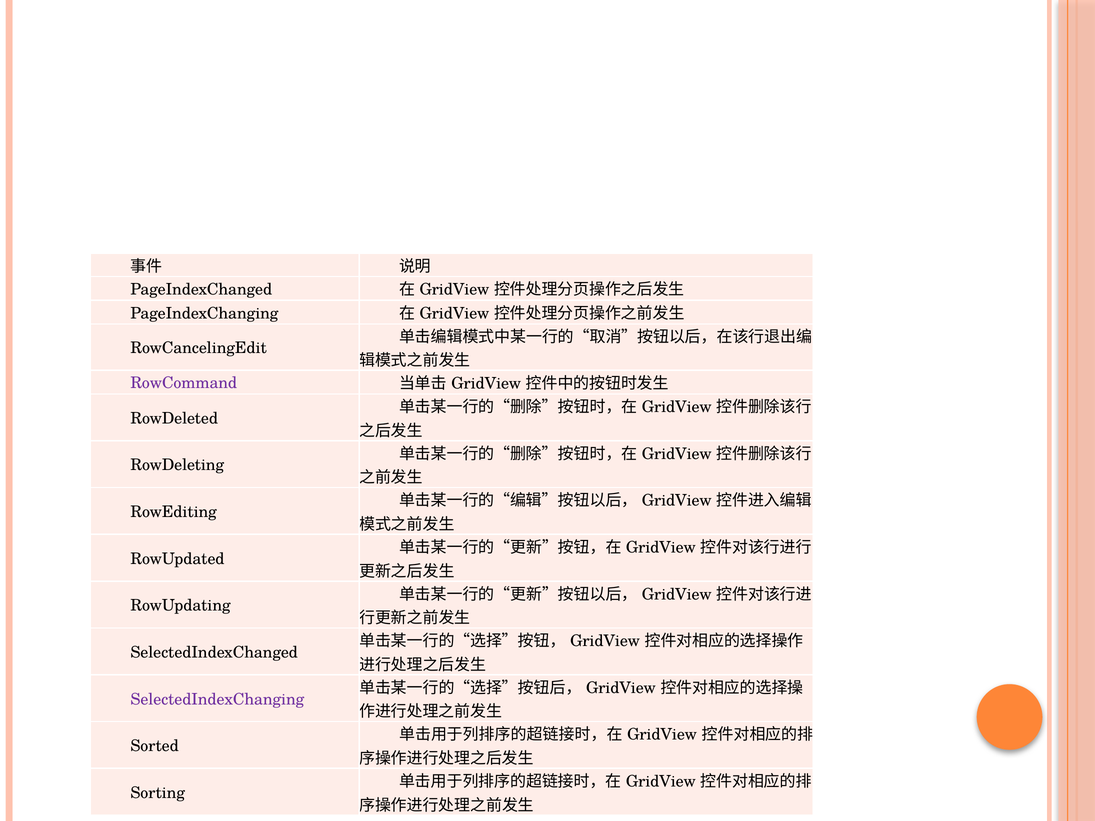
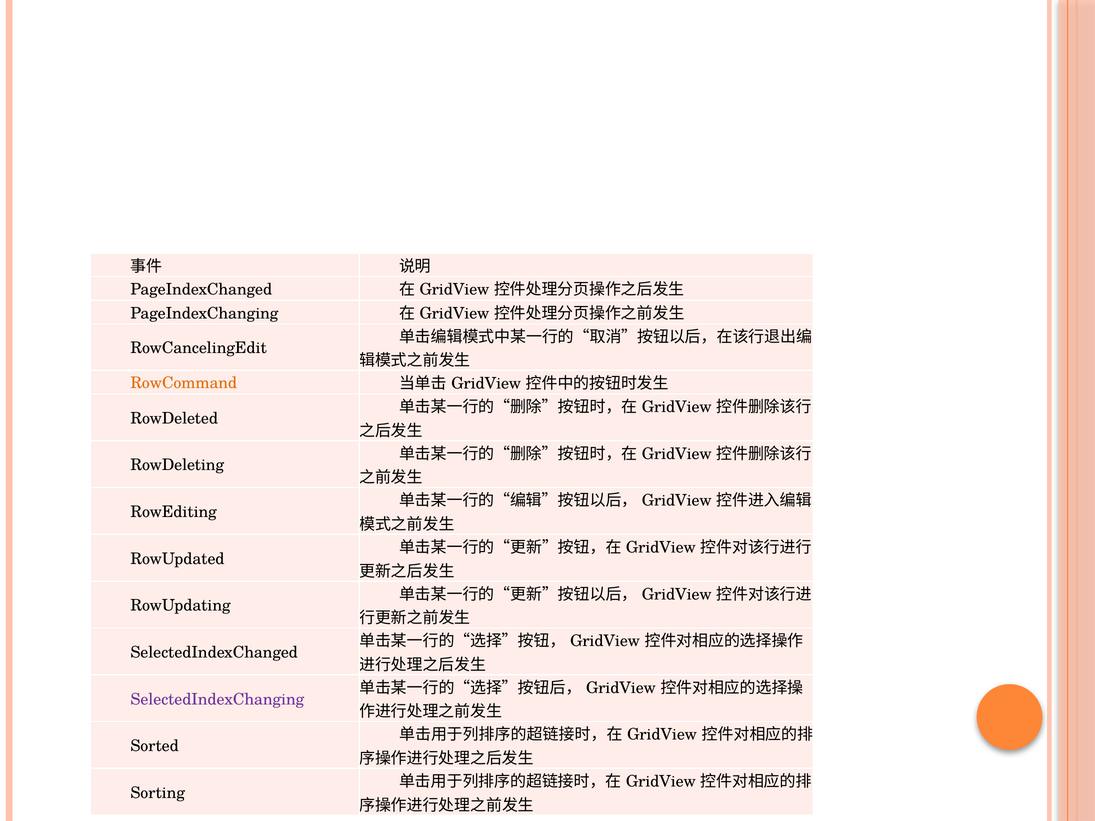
RowCommand colour: purple -> orange
